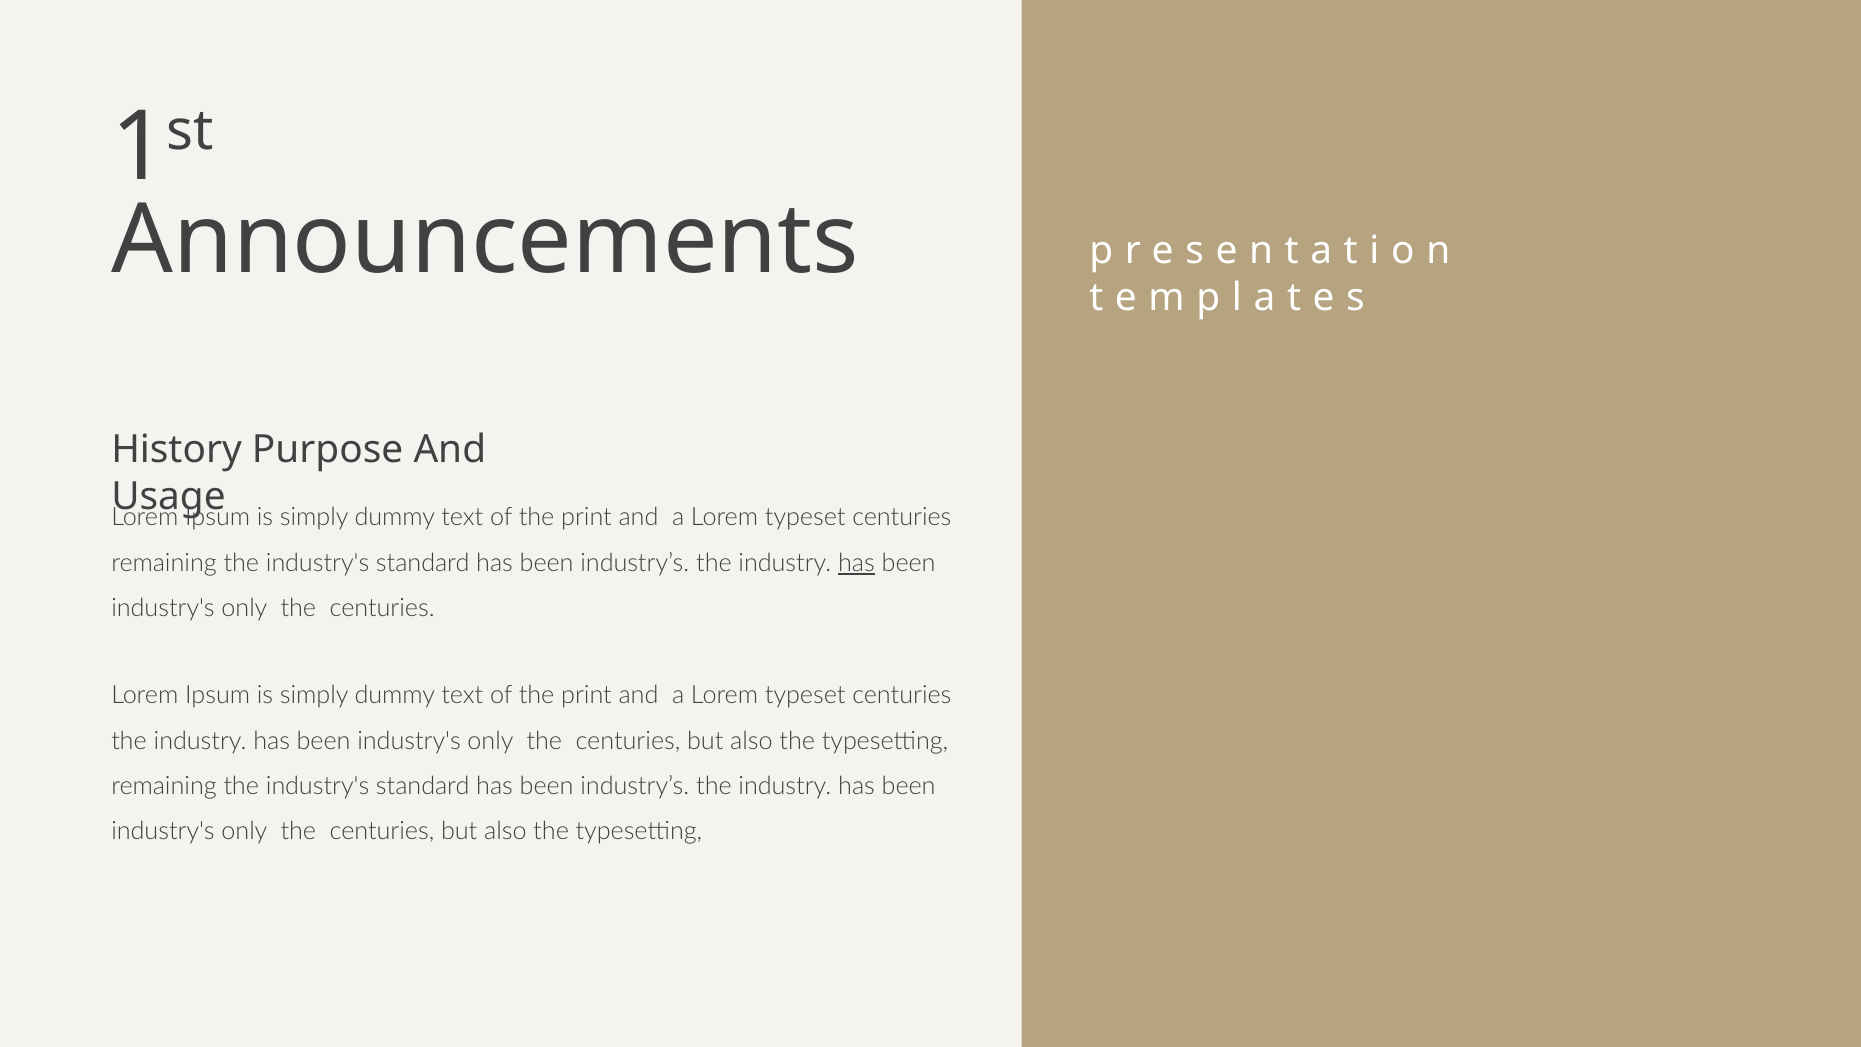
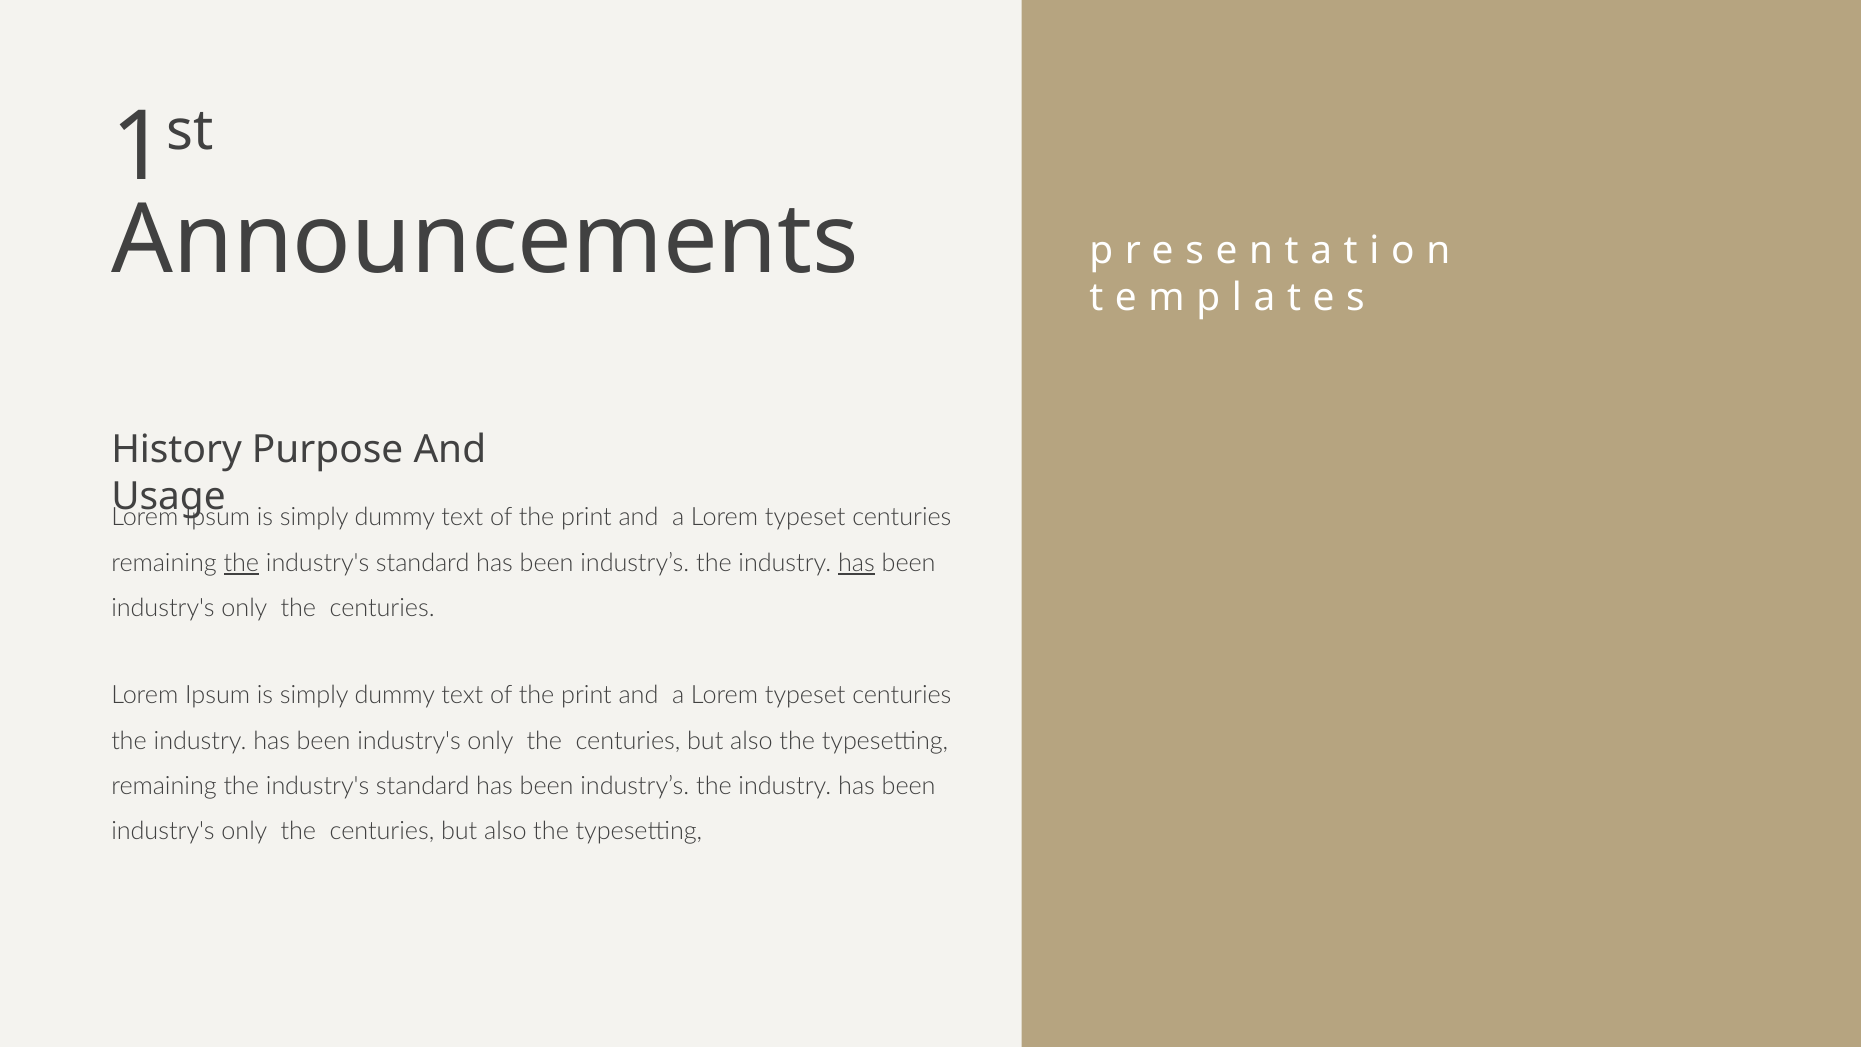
the at (241, 563) underline: none -> present
